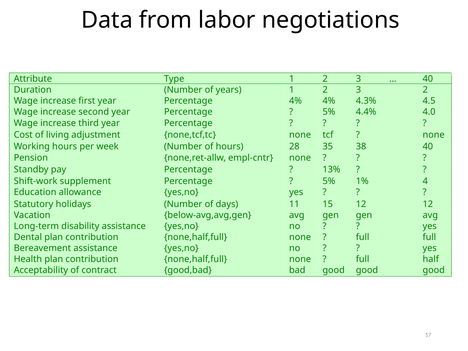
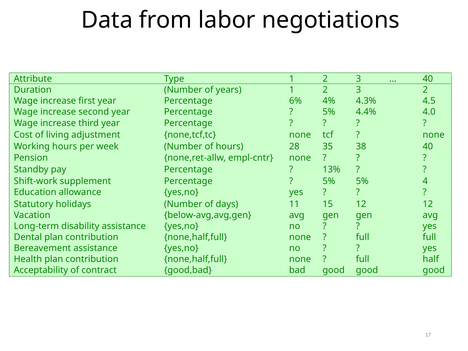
4% at (295, 101): 4% -> 6%
1% at (362, 181): 1% -> 5%
